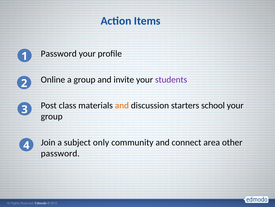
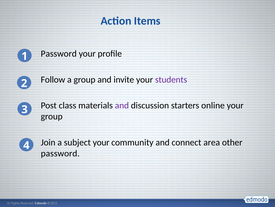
Online: Online -> Follow
and at (122, 105) colour: orange -> purple
school: school -> online
subject only: only -> your
